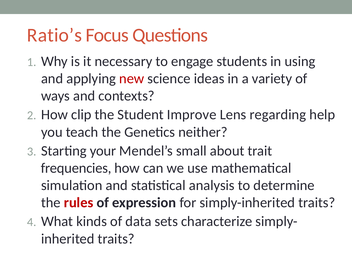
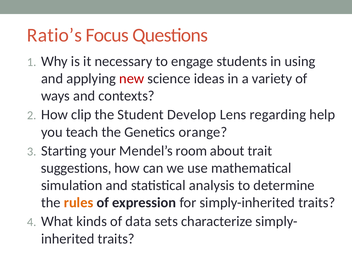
Improve: Improve -> Develop
neither: neither -> orange
small: small -> room
frequencies: frequencies -> suggestions
rules colour: red -> orange
